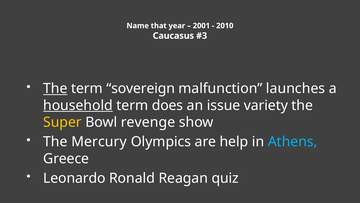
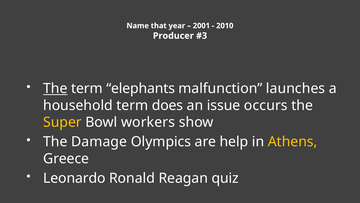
Caucasus: Caucasus -> Producer
sovereign: sovereign -> elephants
household underline: present -> none
variety: variety -> occurs
revenge: revenge -> workers
Mercury: Mercury -> Damage
Athens colour: light blue -> yellow
